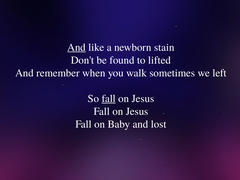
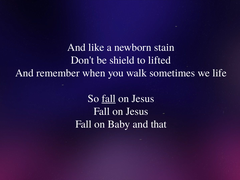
And at (77, 47) underline: present -> none
found: found -> shield
left: left -> life
lost: lost -> that
